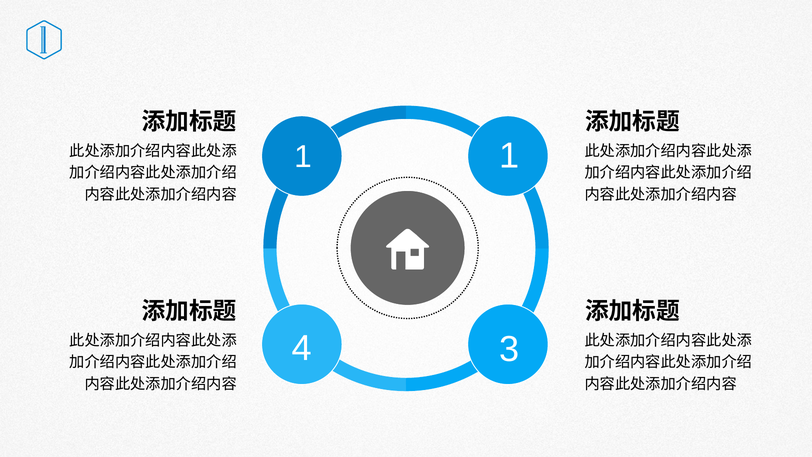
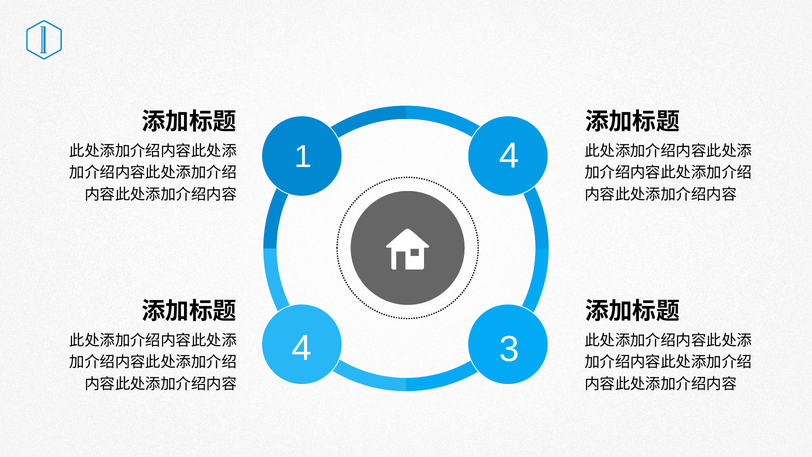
1 1: 1 -> 4
